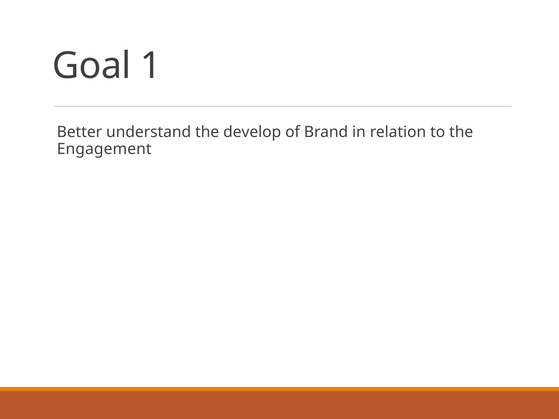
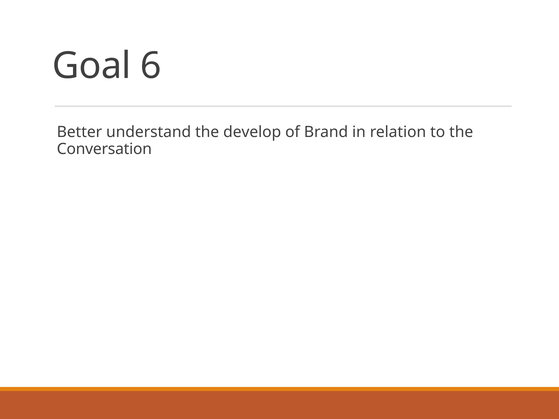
1: 1 -> 6
Engagement: Engagement -> Conversation
